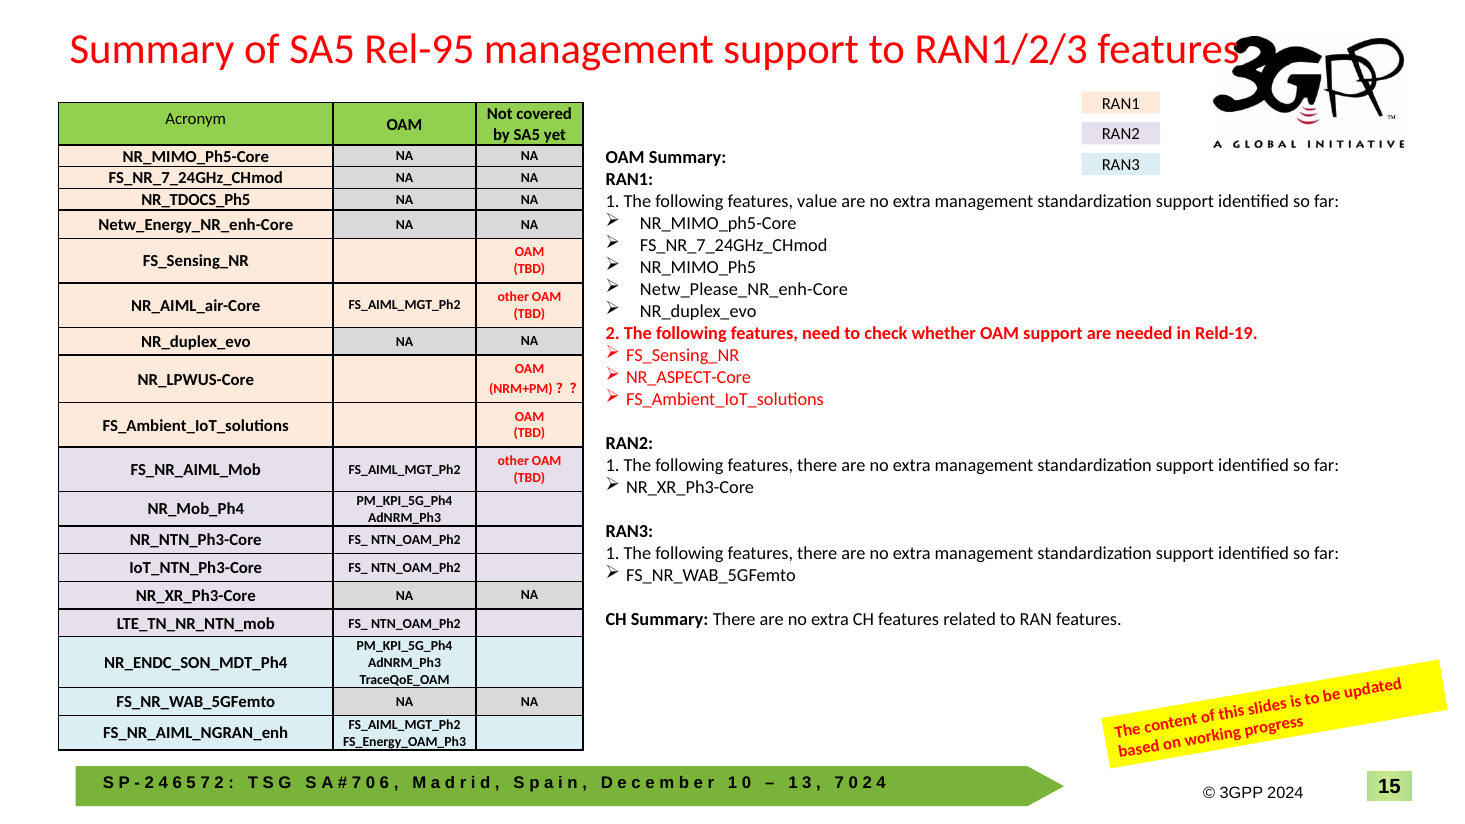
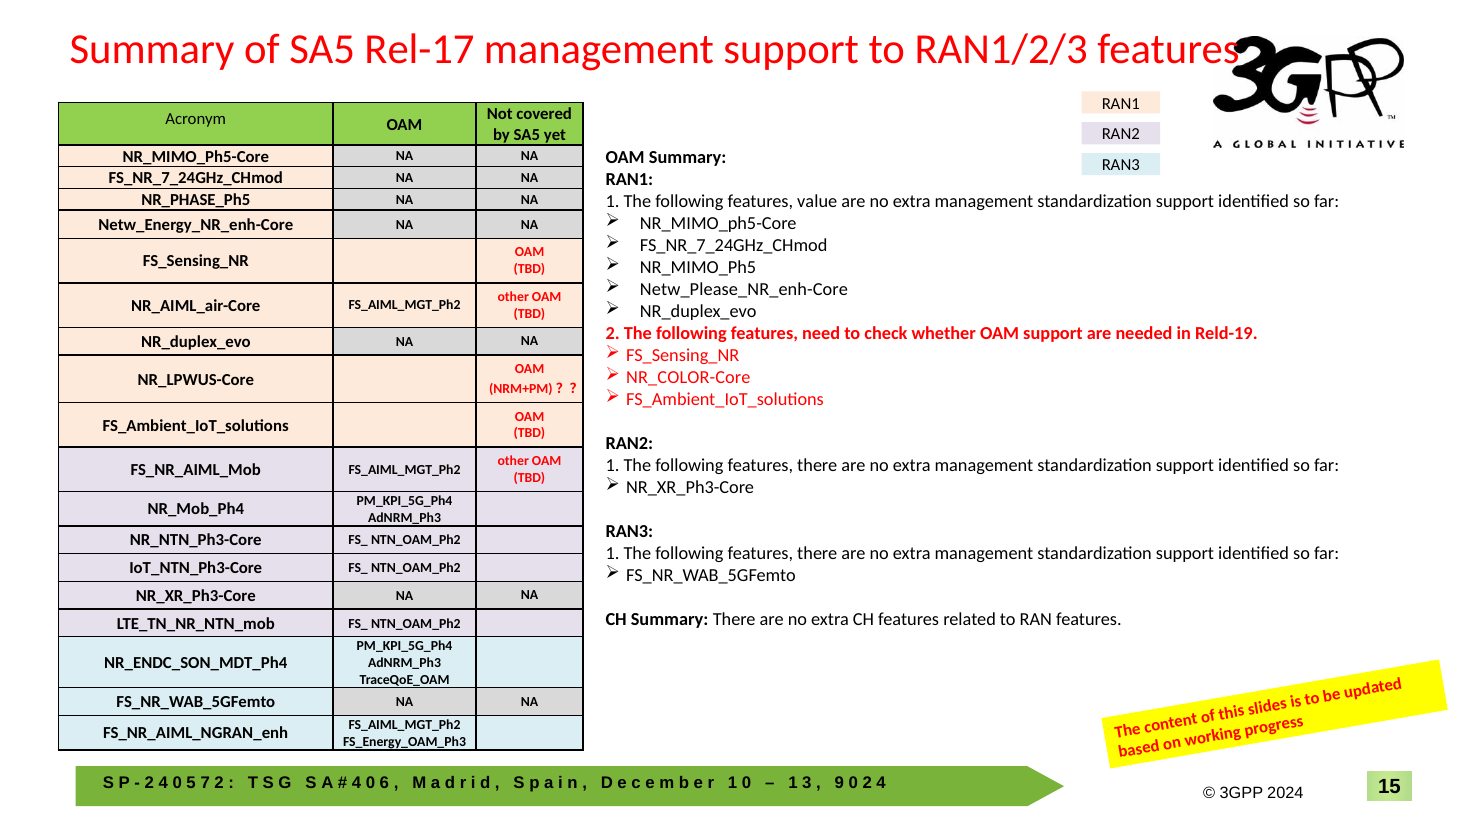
Rel-95: Rel-95 -> Rel-17
NR_TDOCS_Ph5: NR_TDOCS_Ph5 -> NR_PHASE_Ph5
NR_ASPECT-Core: NR_ASPECT-Core -> NR_COLOR-Core
6 at (177, 783): 6 -> 0
7 at (357, 783): 7 -> 4
7 at (839, 783): 7 -> 9
